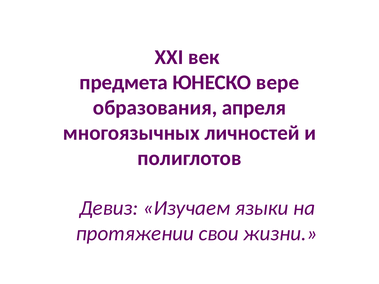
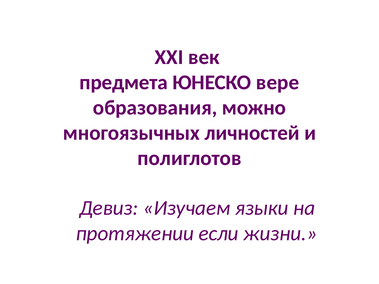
апреля: апреля -> можно
свои: свои -> если
